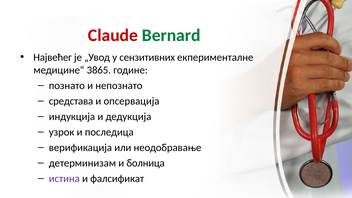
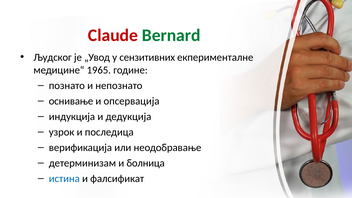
Највећег: Највећег -> Људског
3865: 3865 -> 1965
средстава: средстава -> оснивање
истина colour: purple -> blue
